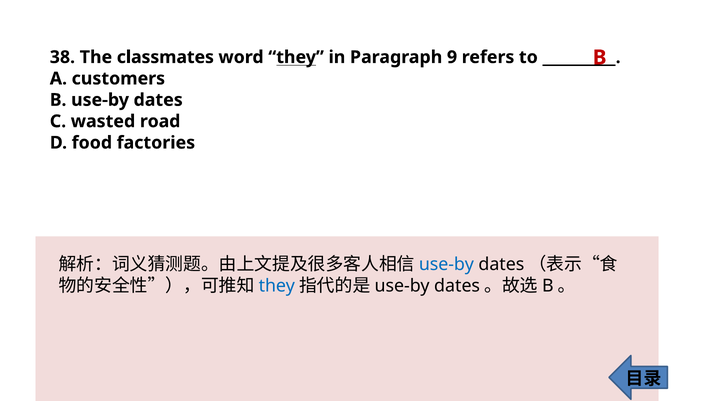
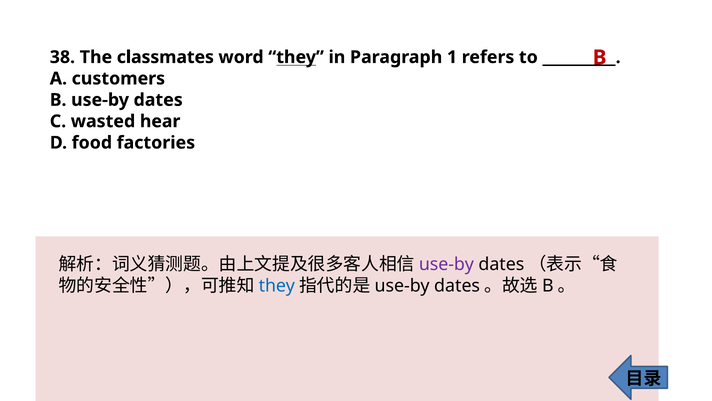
9: 9 -> 1
road: road -> hear
use-by at (446, 264) colour: blue -> purple
